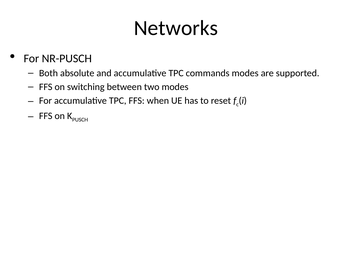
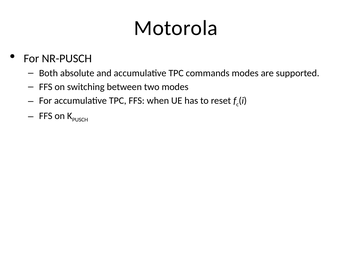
Networks: Networks -> Motorola
